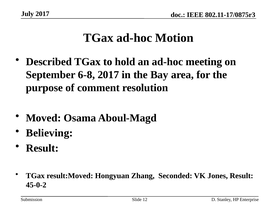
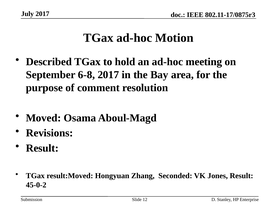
Believing: Believing -> Revisions
